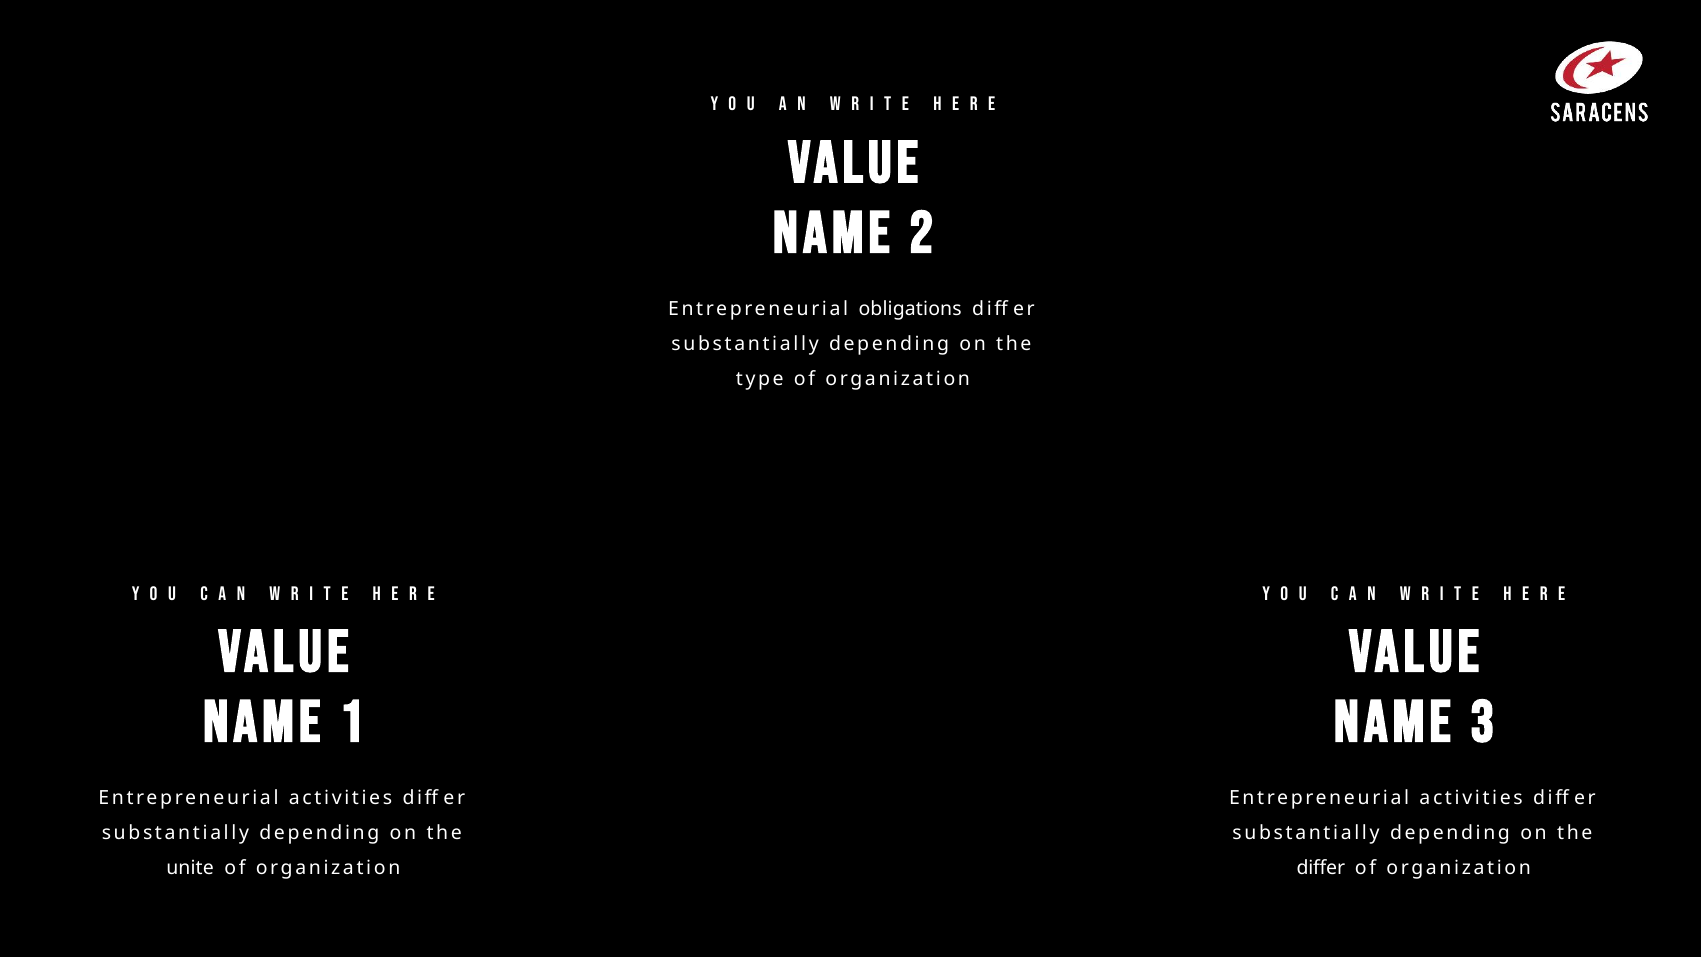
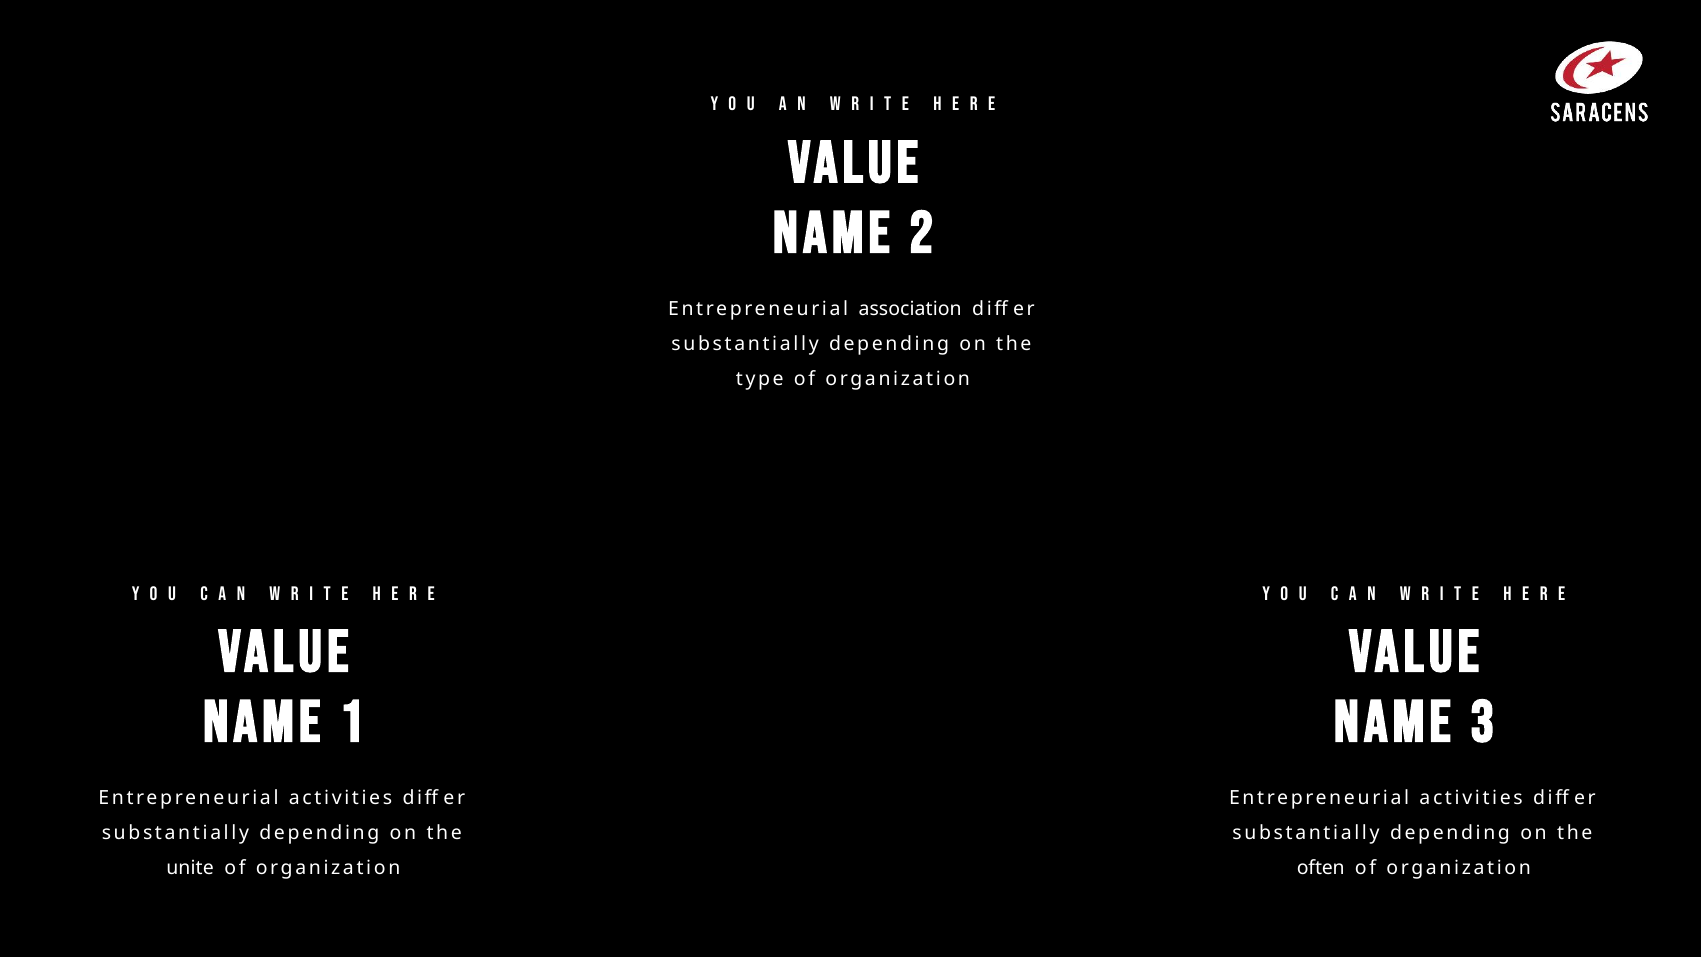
obligations: obligations -> association
differ: differ -> often
